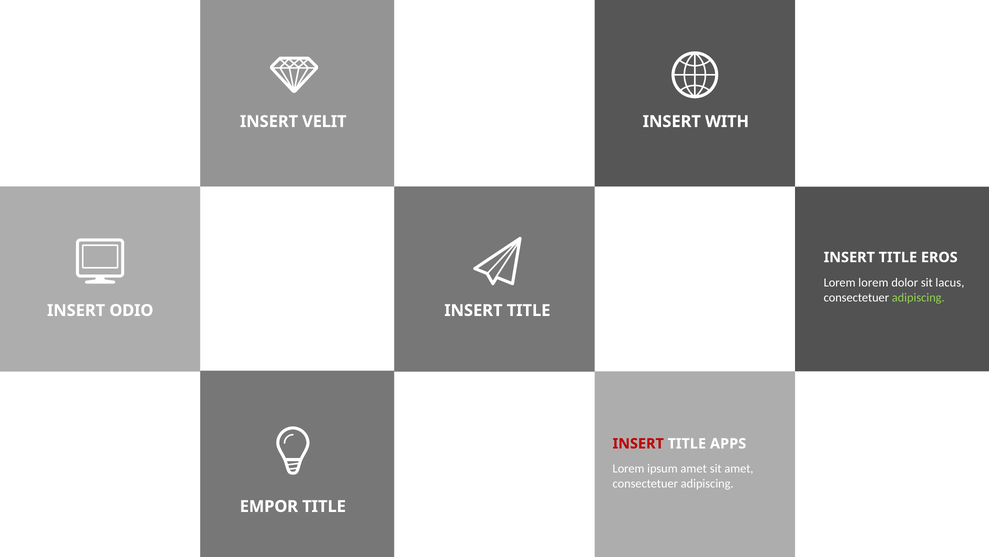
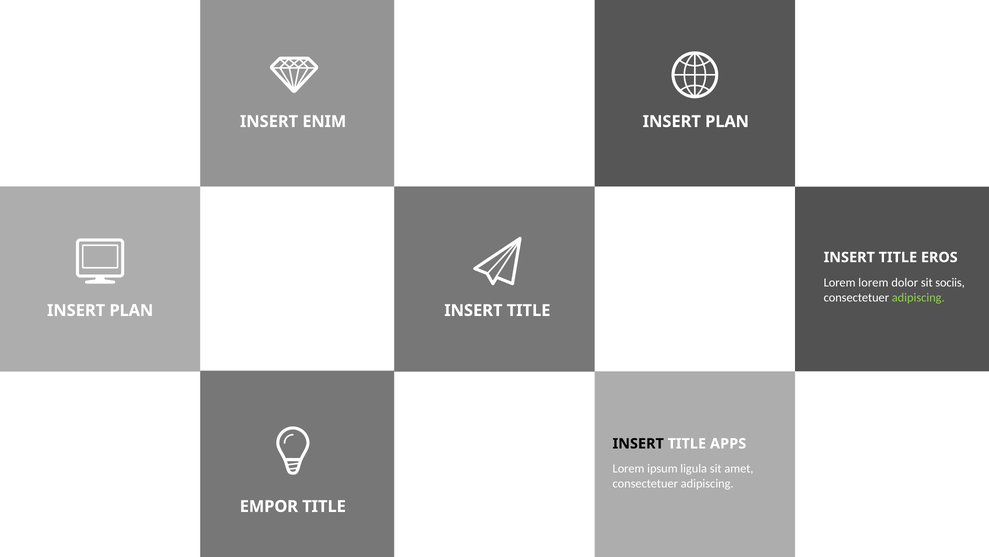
VELIT: VELIT -> ENIM
WITH at (727, 121): WITH -> PLAN
lacus: lacus -> sociis
ODIO at (131, 310): ODIO -> PLAN
INSERT at (638, 443) colour: red -> black
ipsum amet: amet -> ligula
